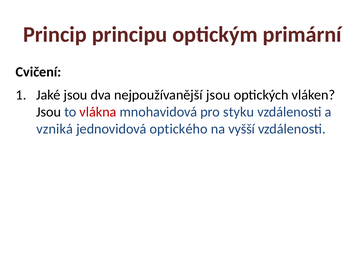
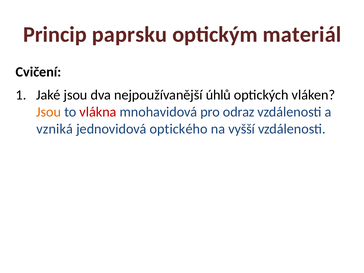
principu: principu -> paprsku
primární: primární -> materiál
nejpoužívanější jsou: jsou -> úhlů
Jsou at (49, 112) colour: black -> orange
styku: styku -> odraz
